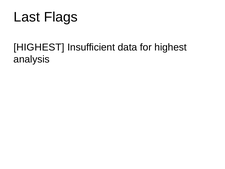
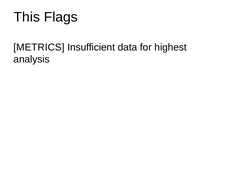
Last: Last -> This
HIGHEST at (39, 47): HIGHEST -> METRICS
